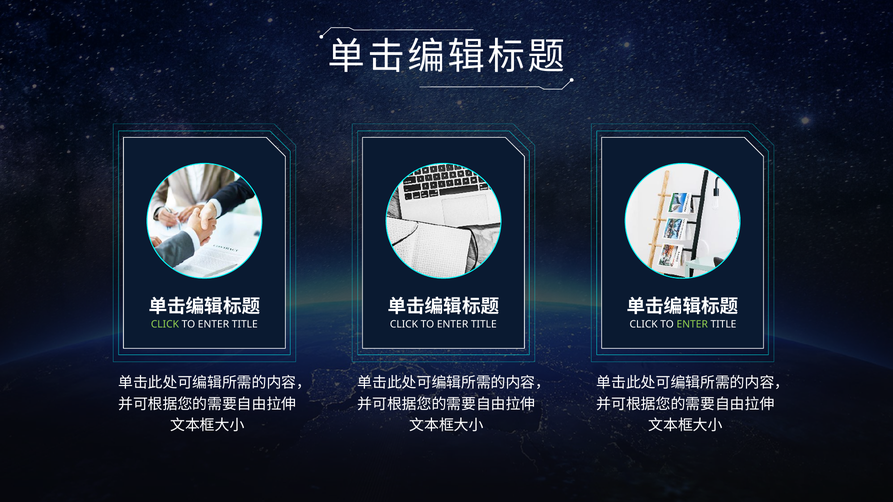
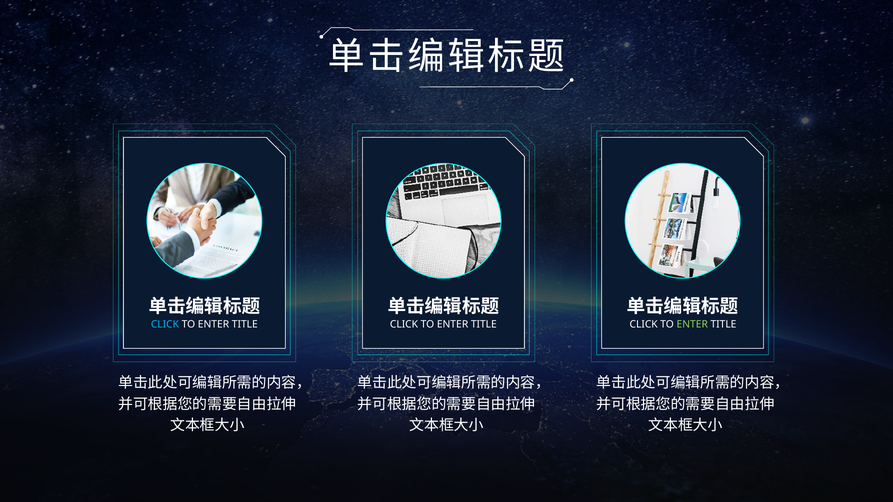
CLICK at (165, 324) colour: light green -> light blue
